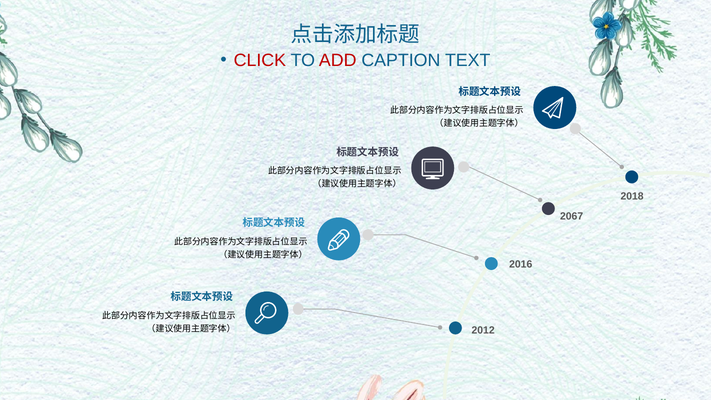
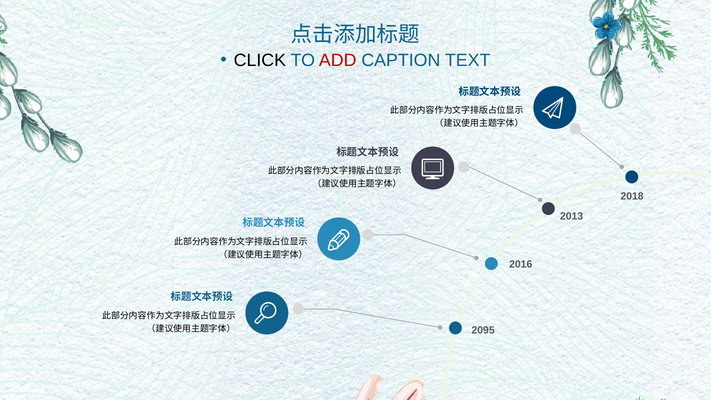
CLICK colour: red -> black
2067: 2067 -> 2013
2012: 2012 -> 2095
